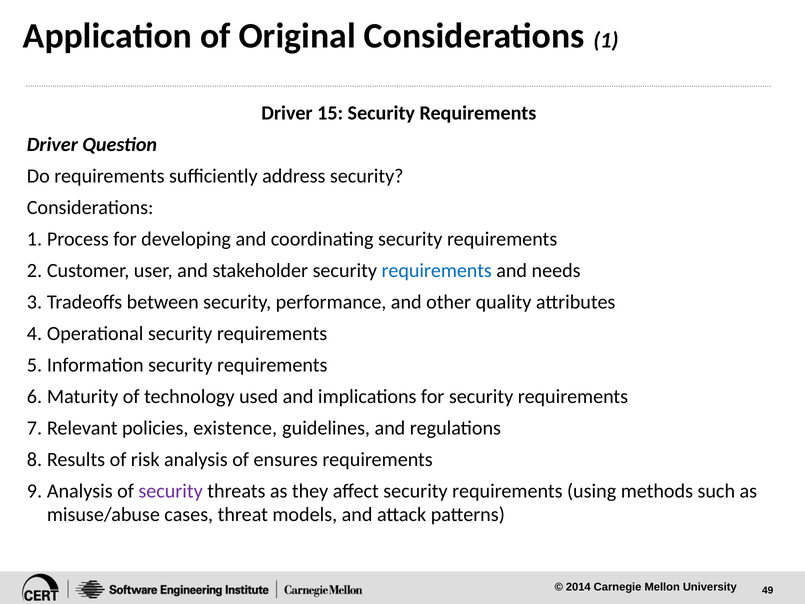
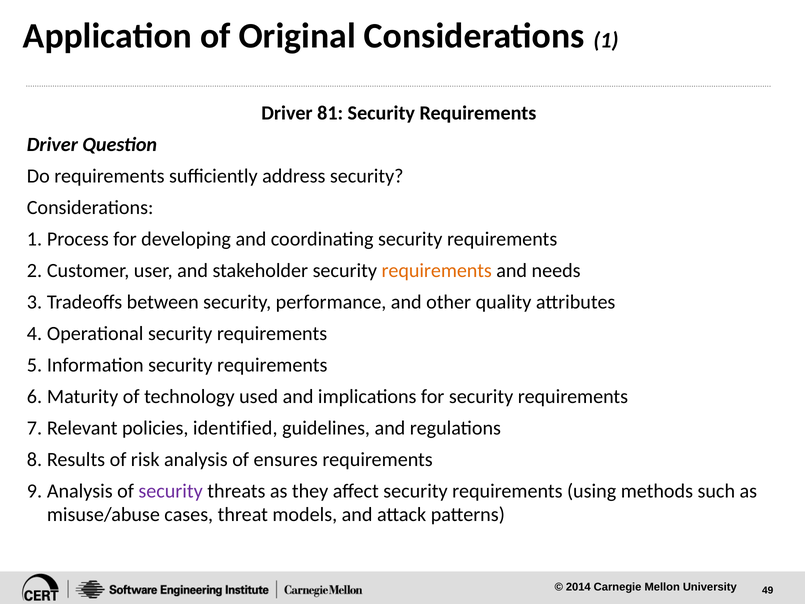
15: 15 -> 81
requirements at (437, 270) colour: blue -> orange
existence: existence -> identified
